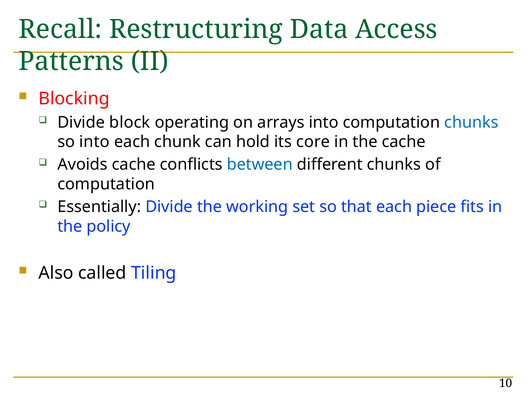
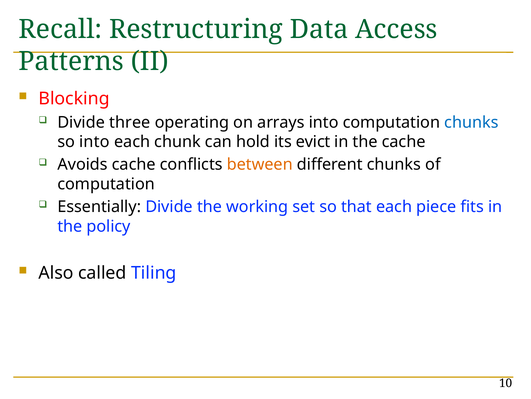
block: block -> three
core: core -> evict
between colour: blue -> orange
